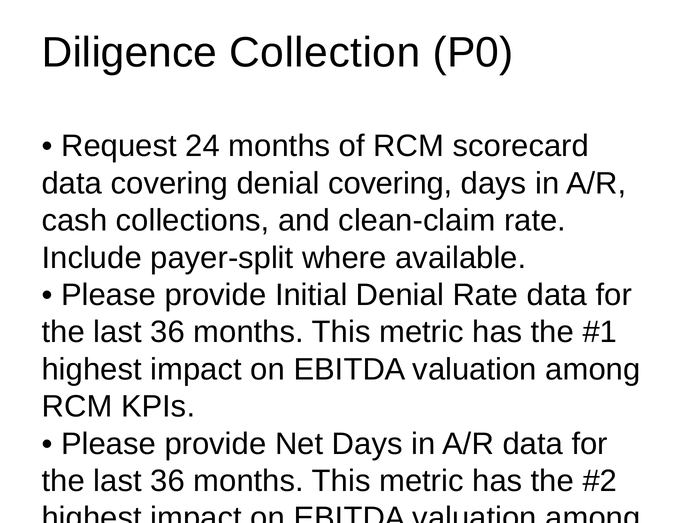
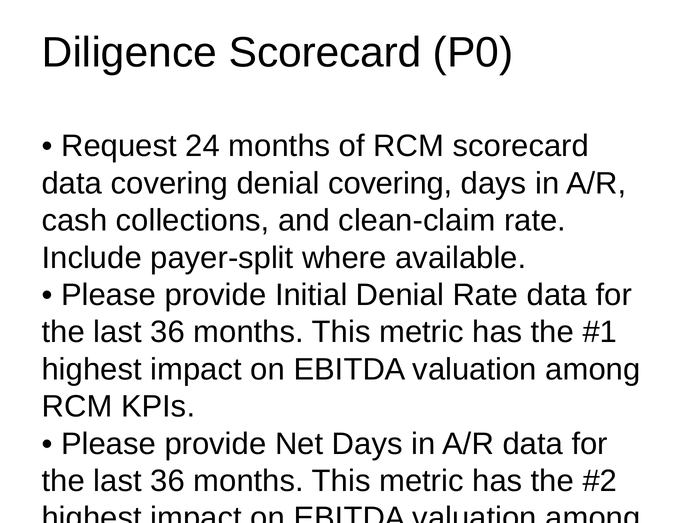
Diligence Collection: Collection -> Scorecard
